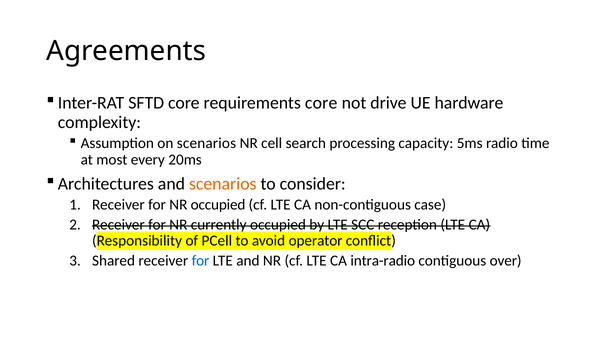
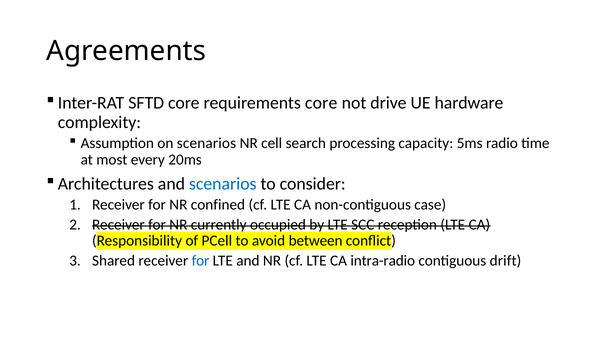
scenarios at (223, 184) colour: orange -> blue
NR occupied: occupied -> confined
operator: operator -> between
over: over -> drift
